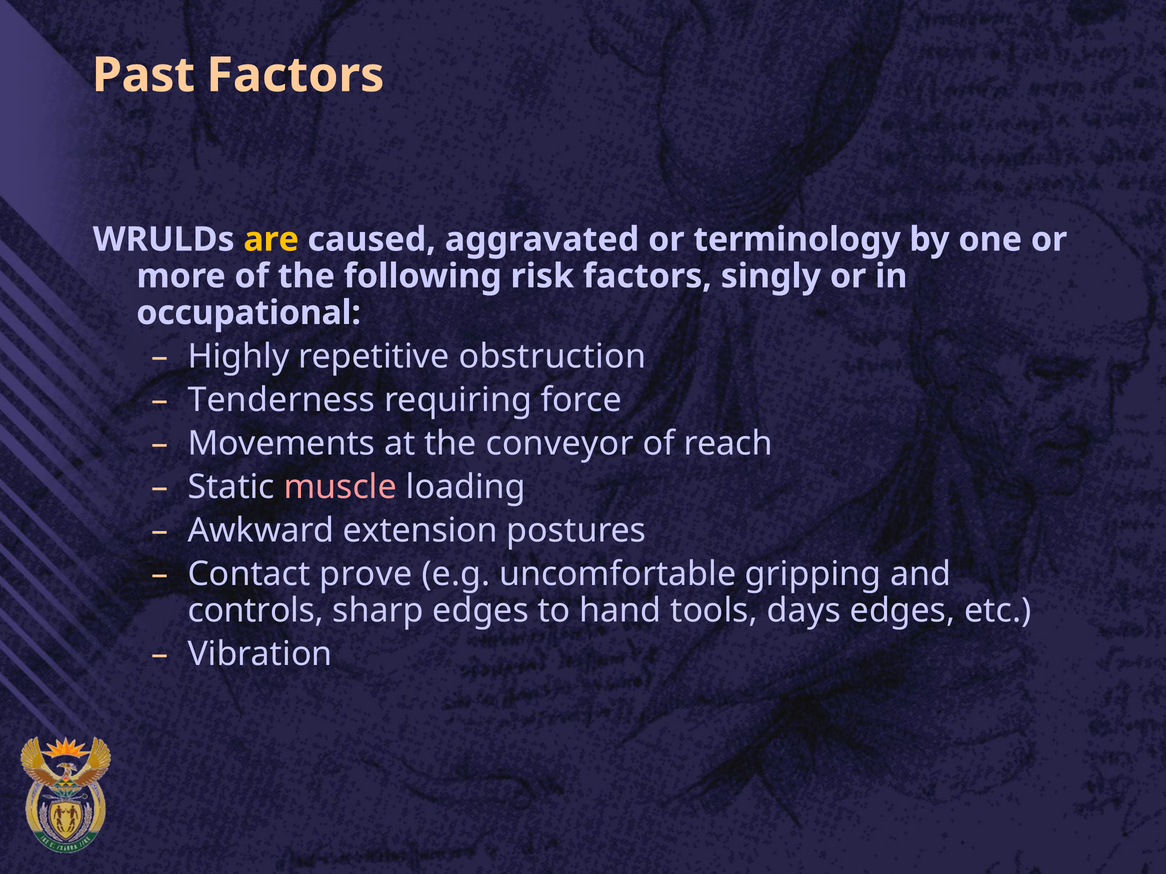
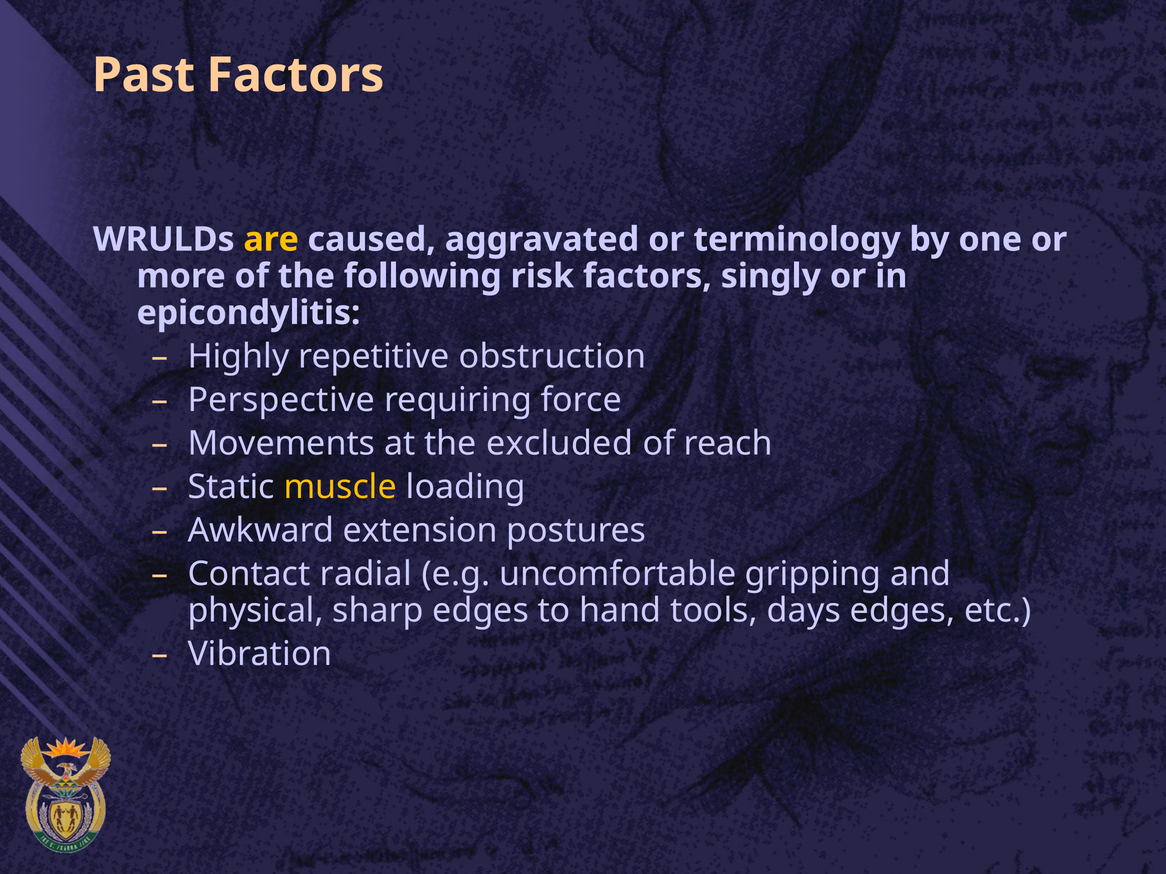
occupational: occupational -> epicondylitis
Tenderness: Tenderness -> Perspective
conveyor: conveyor -> excluded
muscle colour: pink -> yellow
prove: prove -> radial
controls: controls -> physical
